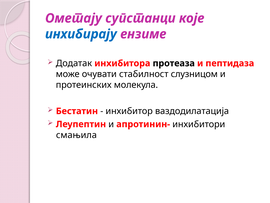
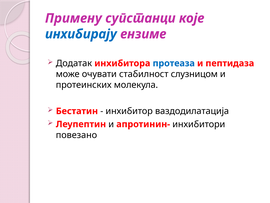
Ометају: Ометају -> Примену
протеаза colour: black -> blue
смањила: смањила -> повезано
